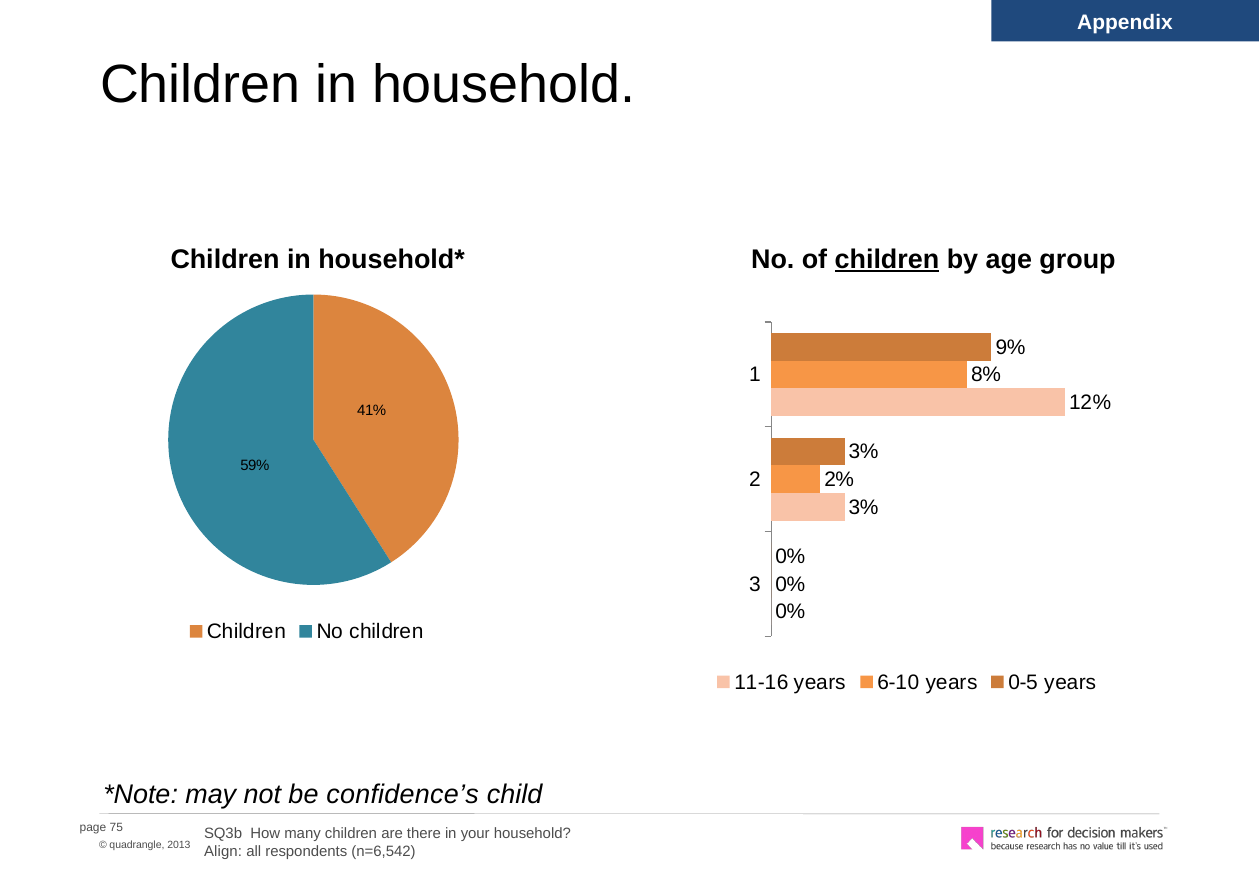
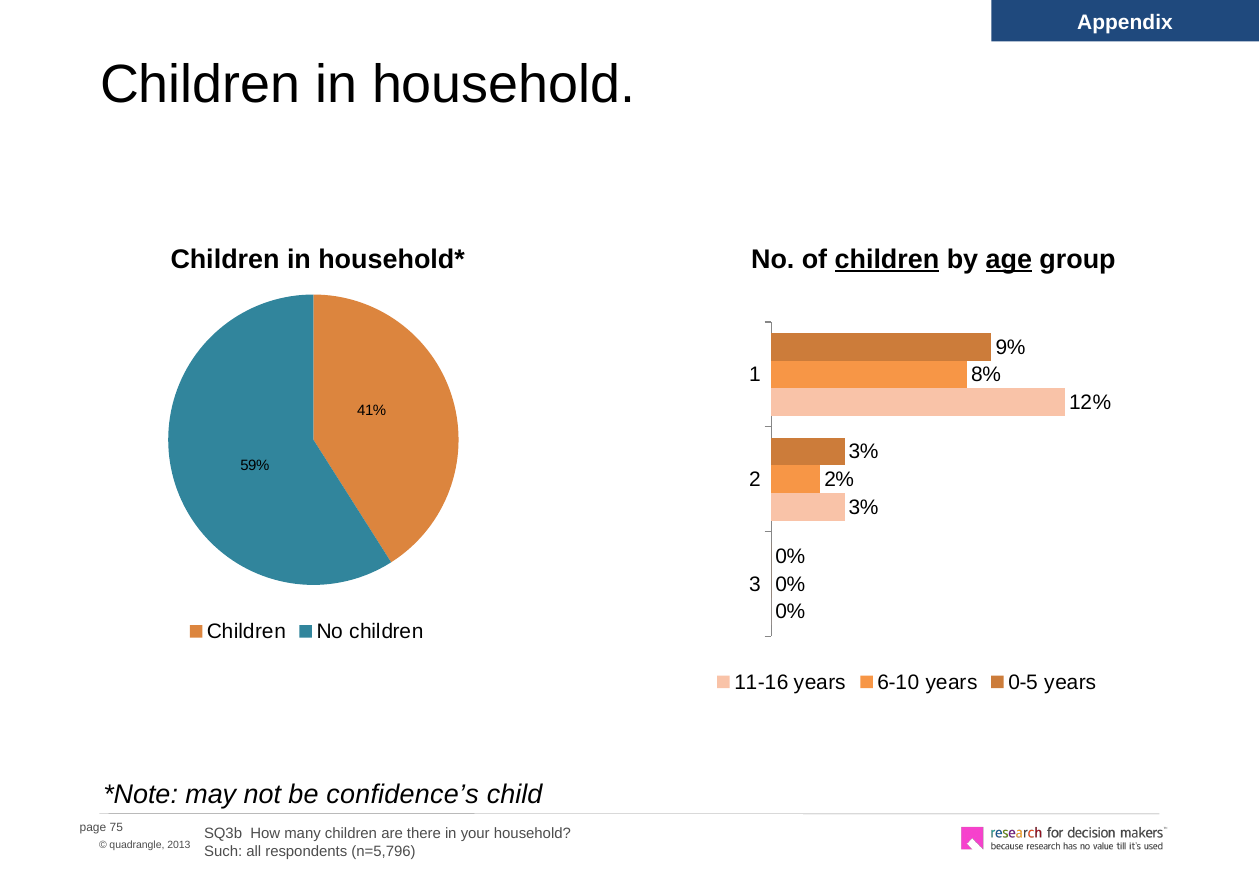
age underline: none -> present
Align: Align -> Such
n=6,542: n=6,542 -> n=5,796
